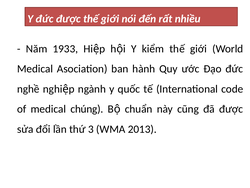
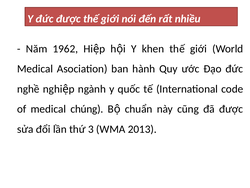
1933: 1933 -> 1962
kiểm: kiểm -> khen
